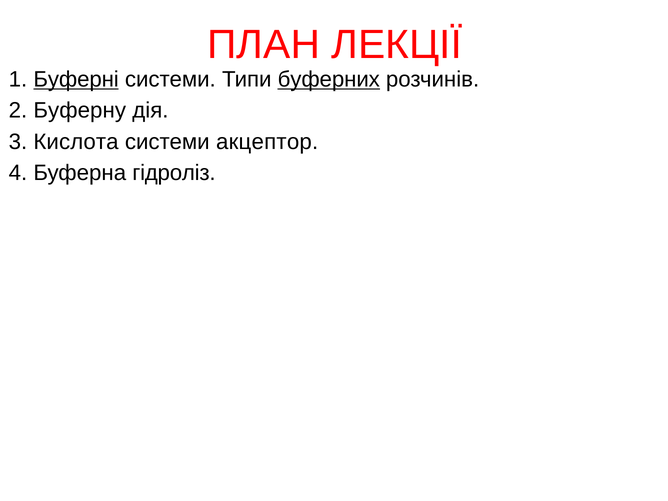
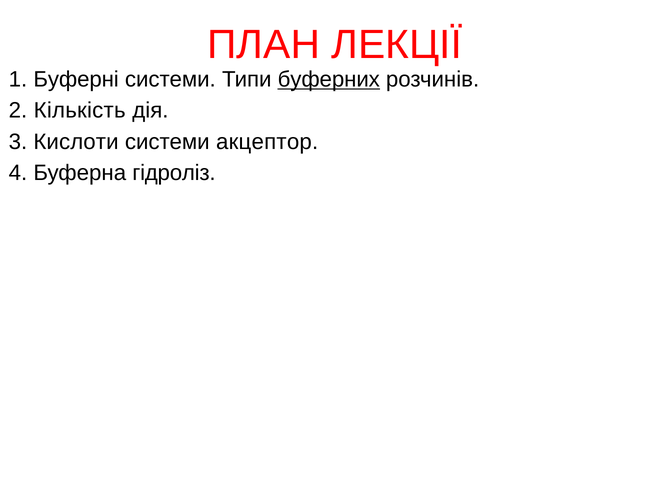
Буферні underline: present -> none
Буферну: Буферну -> Кількість
Кислота: Кислота -> Кислоти
